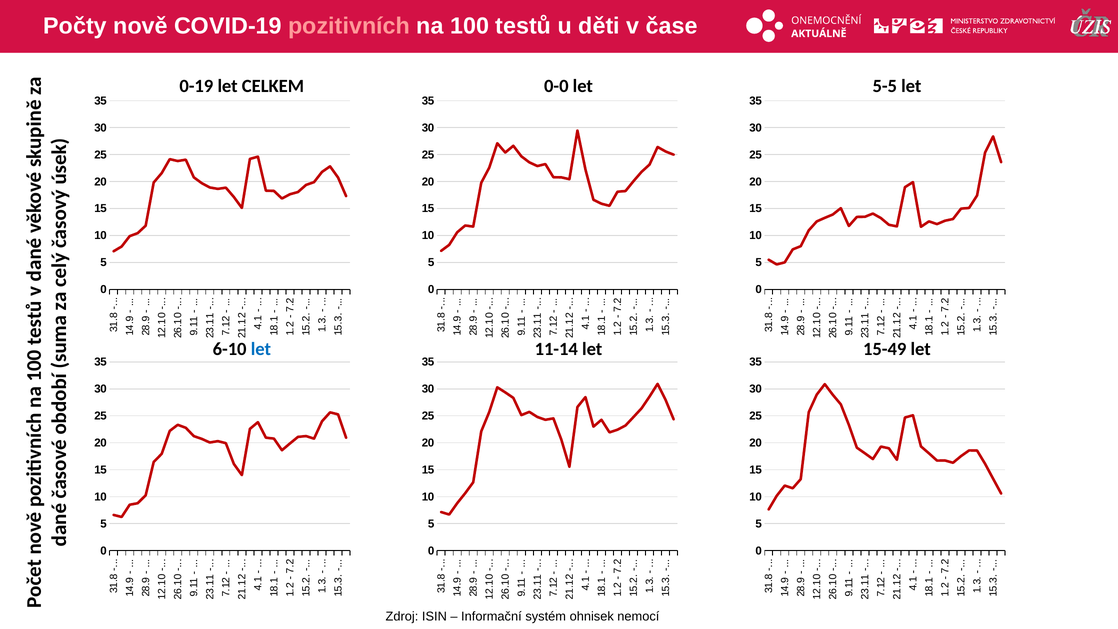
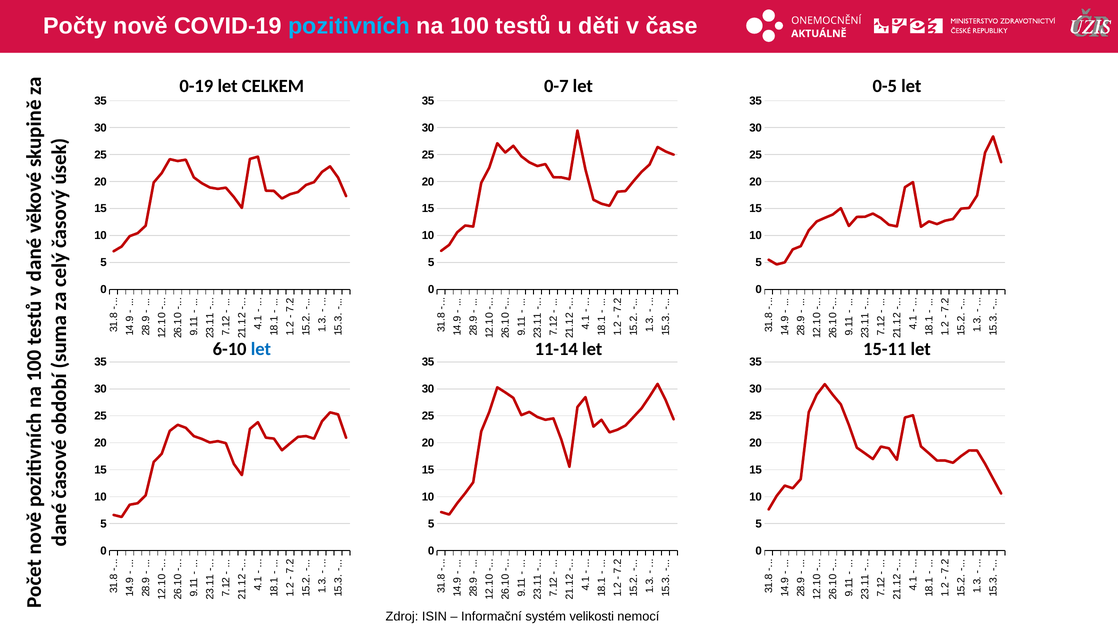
pozitivních colour: pink -> light blue
0-0: 0-0 -> 0-7
5-5: 5-5 -> 0-5
15-49: 15-49 -> 15-11
ohnisek: ohnisek -> velikosti
